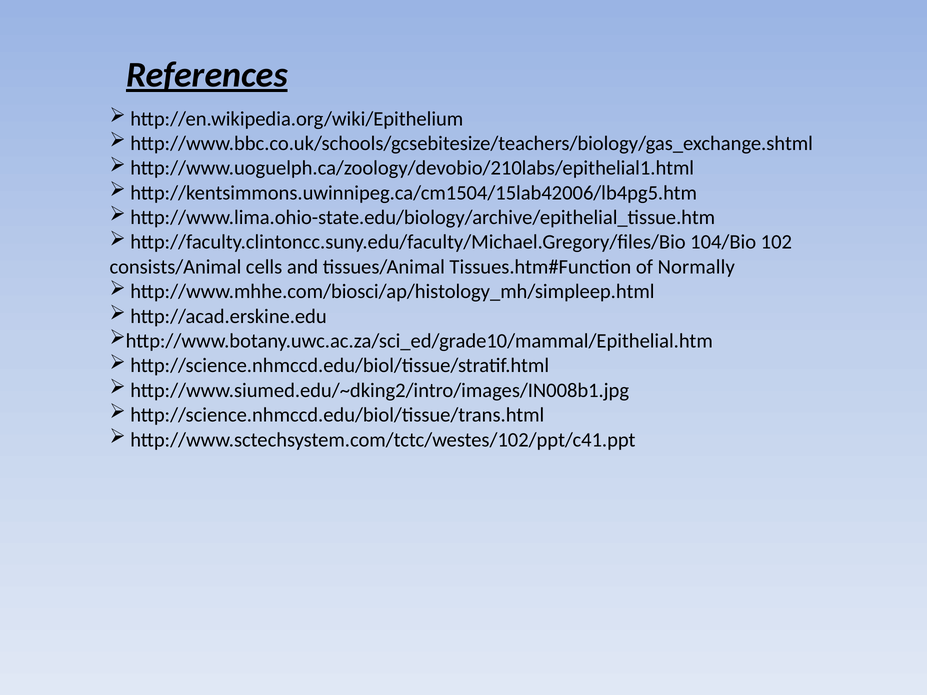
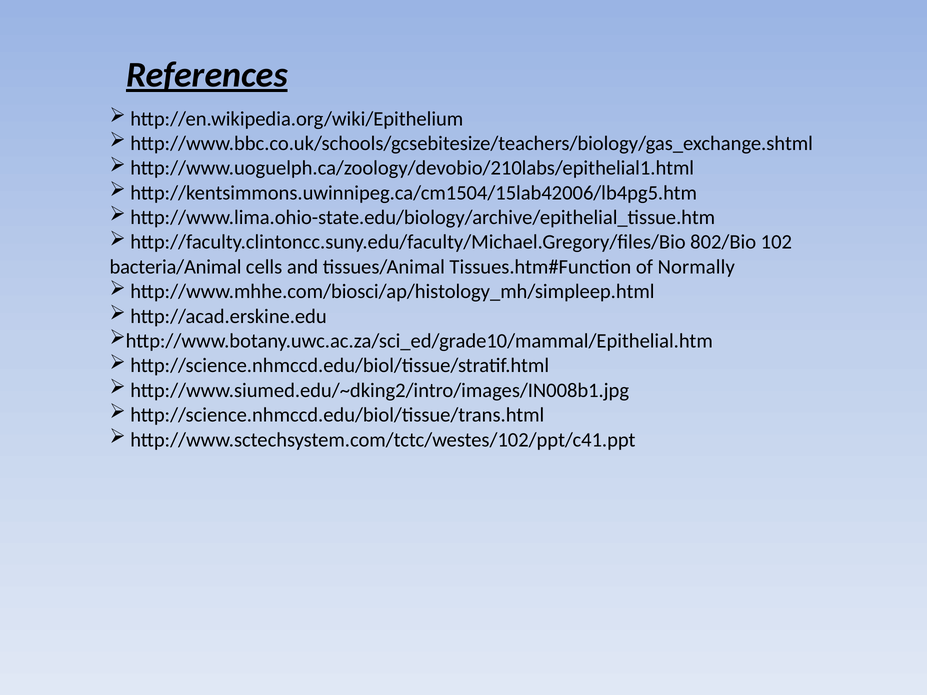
104/Bio: 104/Bio -> 802/Bio
consists/Animal: consists/Animal -> bacteria/Animal
